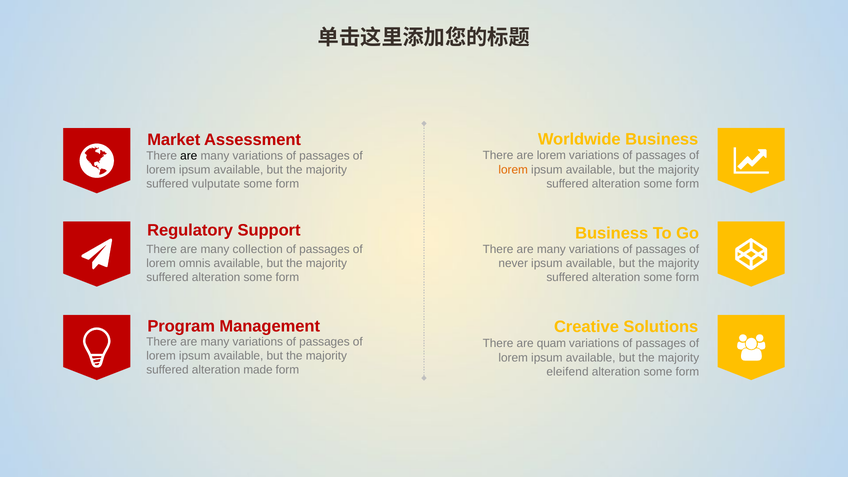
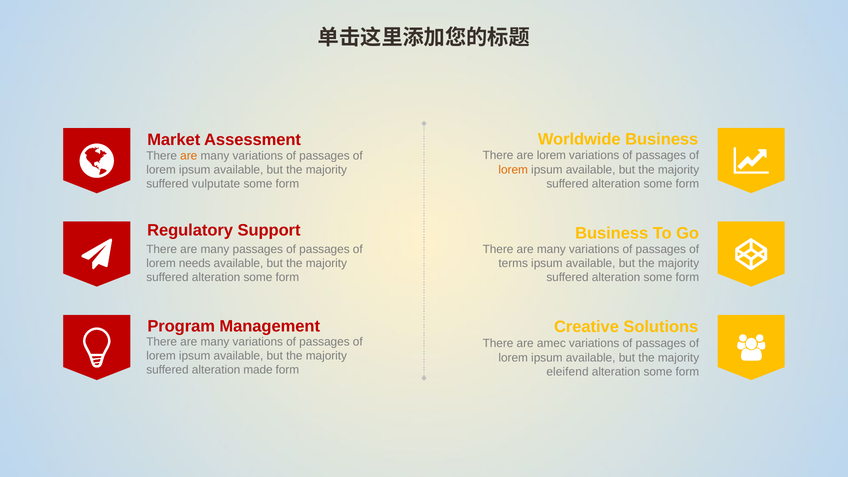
are at (189, 156) colour: black -> orange
many collection: collection -> passages
omnis: omnis -> needs
never: never -> terms
quam: quam -> amec
